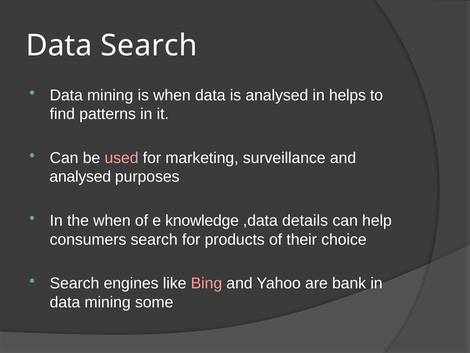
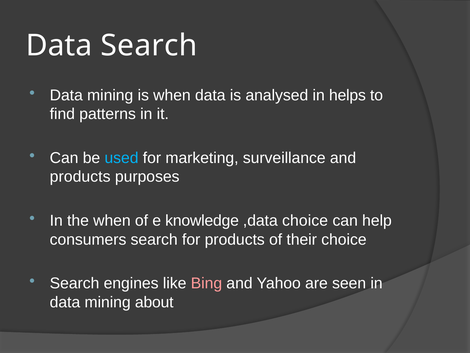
used colour: pink -> light blue
analysed at (80, 177): analysed -> products
,data details: details -> choice
bank: bank -> seen
some: some -> about
